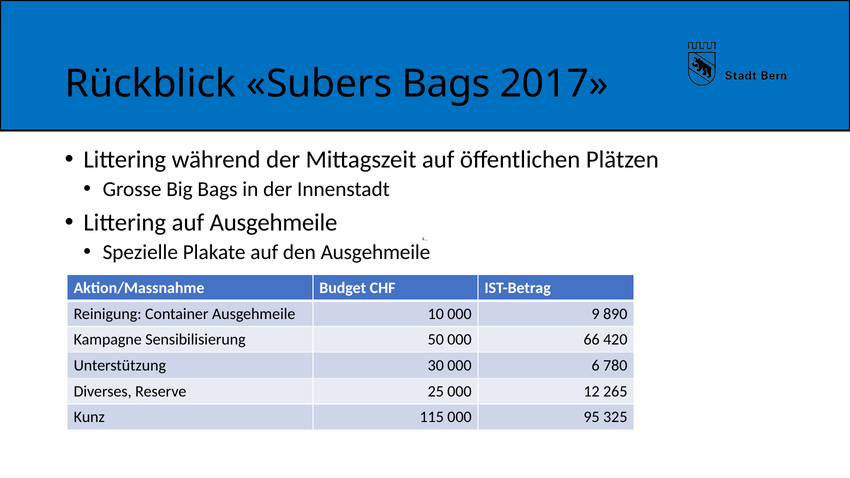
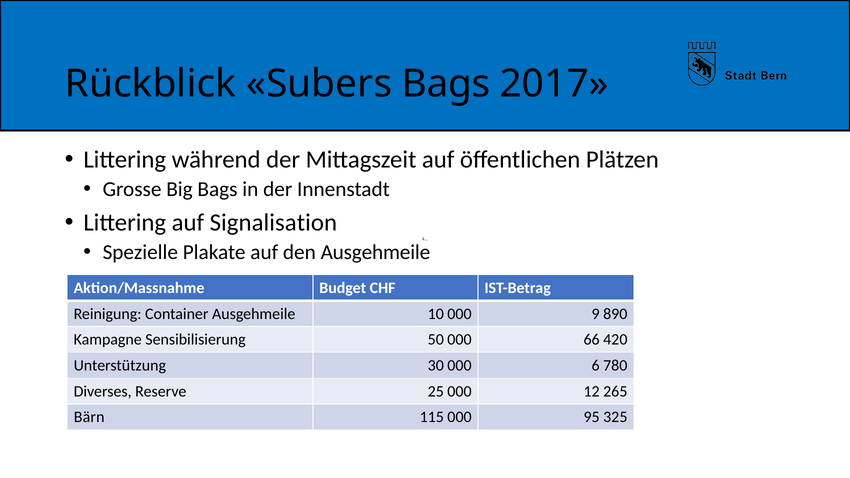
auf Ausgehmeile: Ausgehmeile -> Signalisation
Kunz: Kunz -> Bärn
